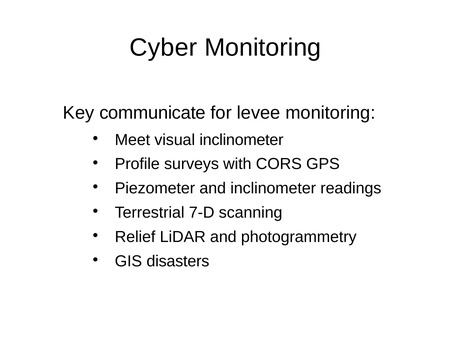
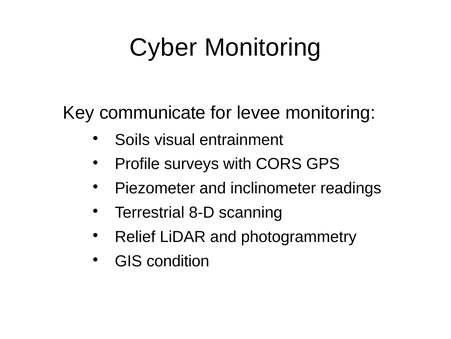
Meet: Meet -> Soils
visual inclinometer: inclinometer -> entrainment
7-D: 7-D -> 8-D
disasters: disasters -> condition
